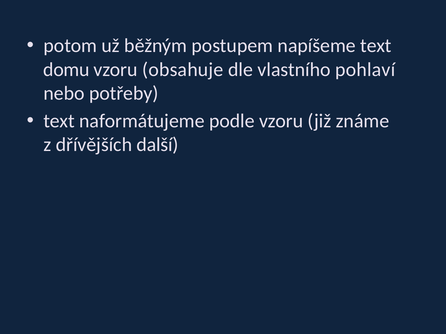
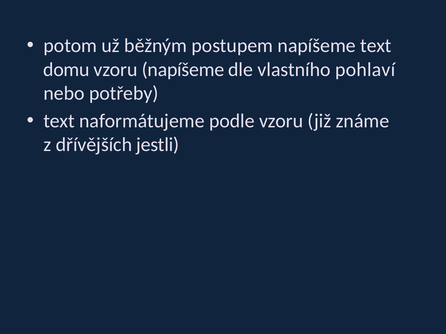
vzoru obsahuje: obsahuje -> napíšeme
další: další -> jestli
